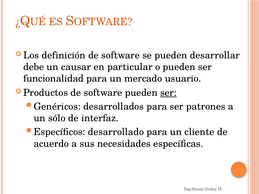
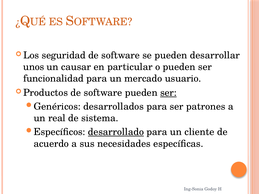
definición: definición -> seguridad
debe: debe -> unos
sólo: sólo -> real
interfaz: interfaz -> sistema
desarrollado underline: none -> present
